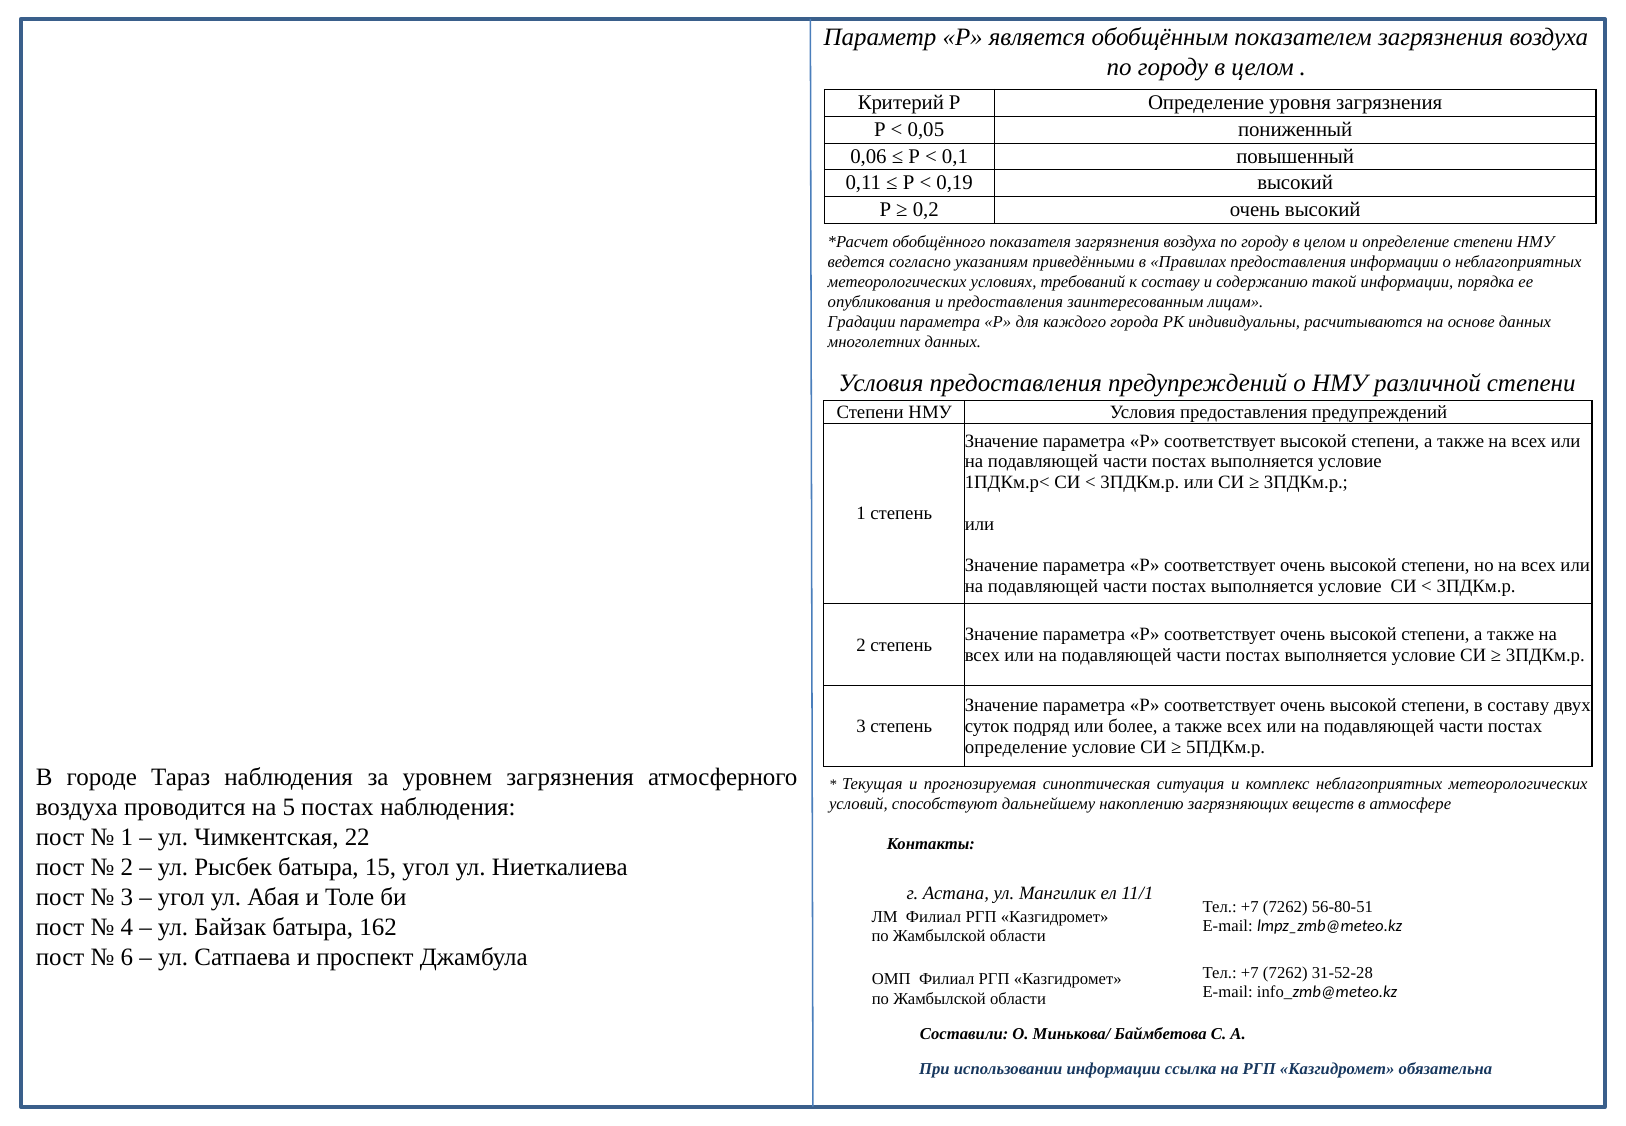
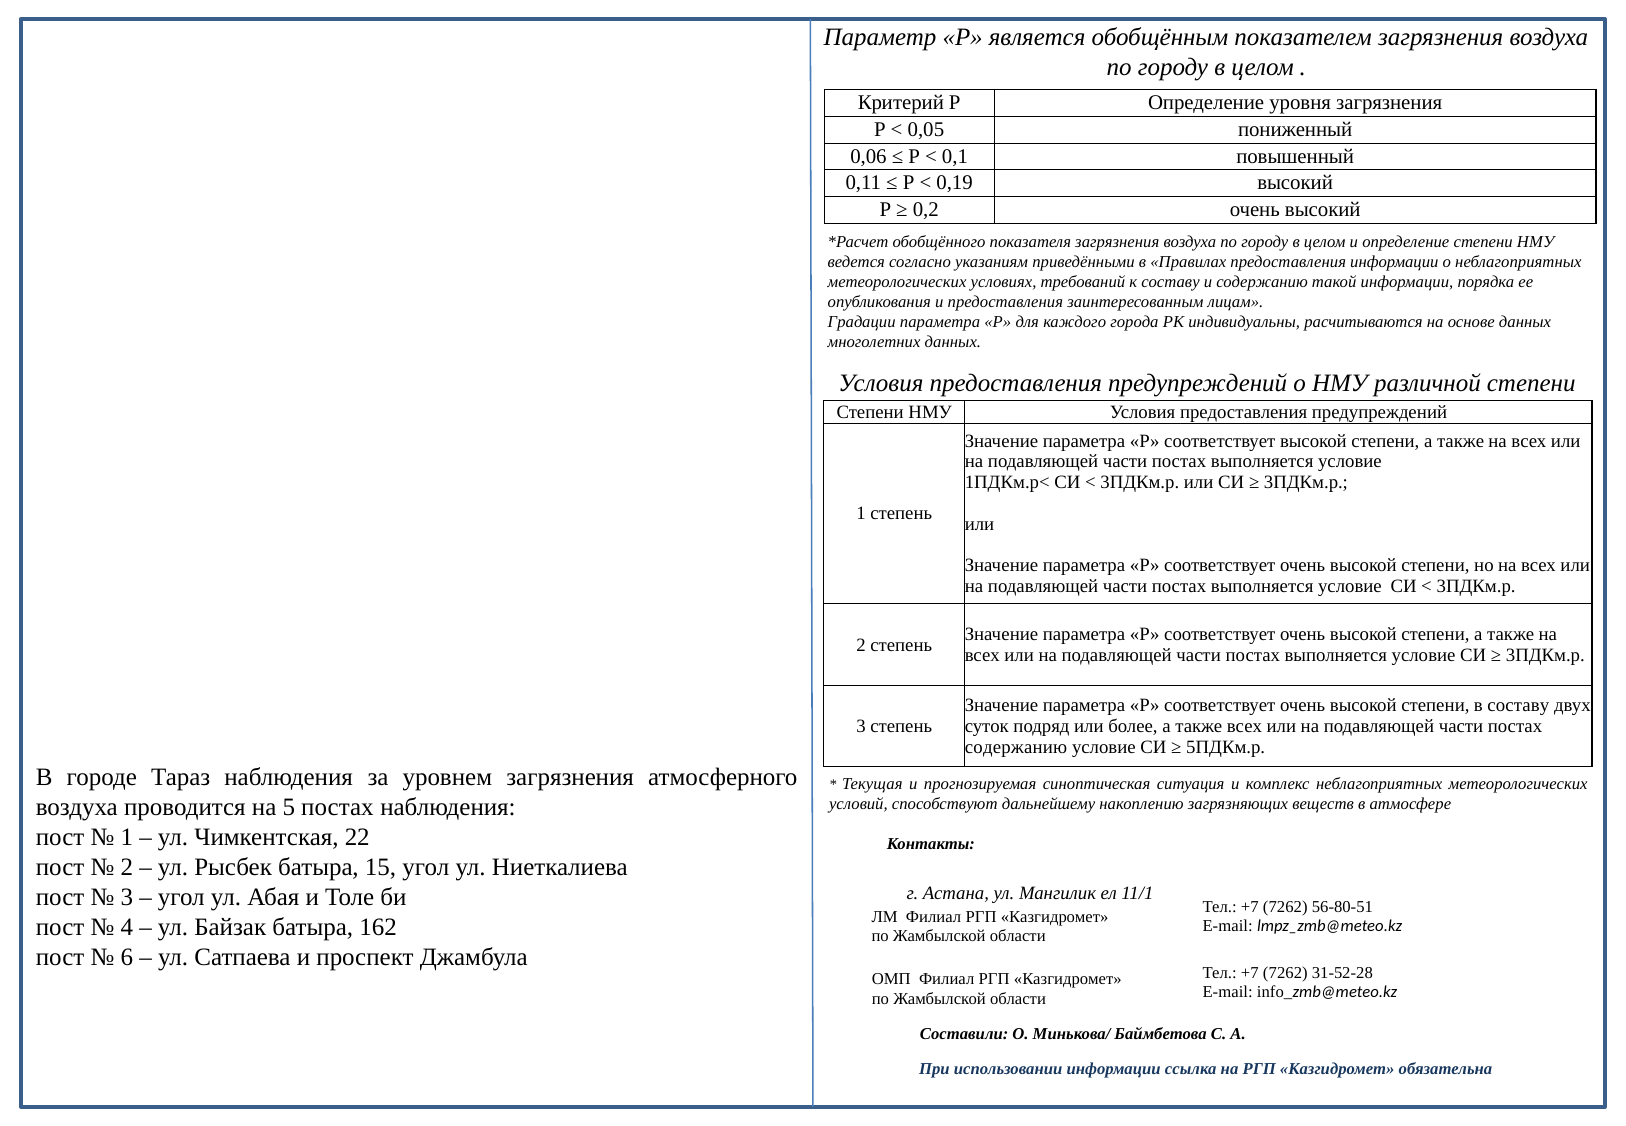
определение at (1016, 747): определение -> содержанию
